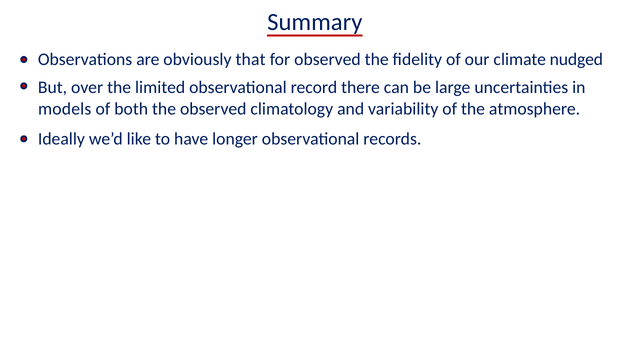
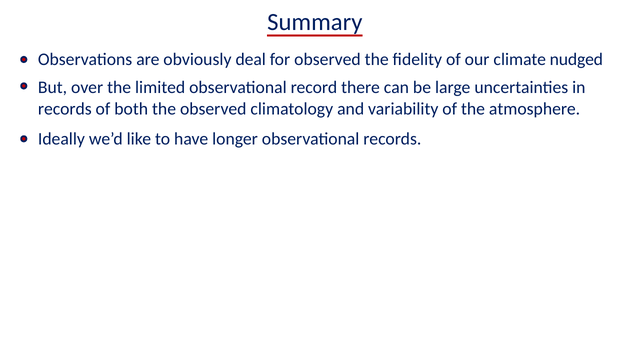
that: that -> deal
models at (65, 109): models -> records
